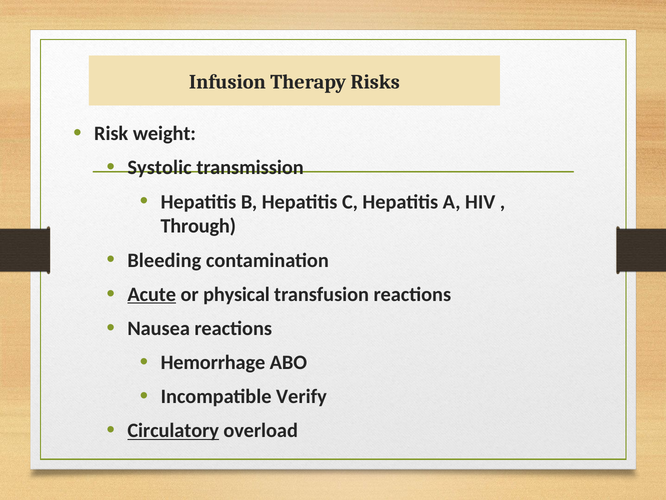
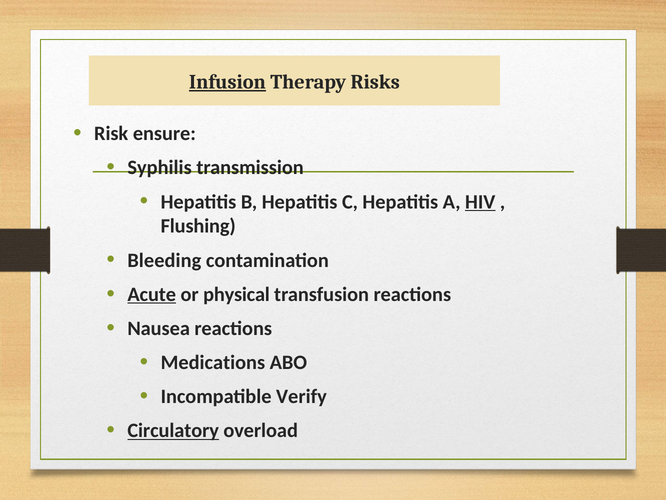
Infusion underline: none -> present
weight: weight -> ensure
Systolic: Systolic -> Syphilis
HIV underline: none -> present
Through: Through -> Flushing
Hemorrhage: Hemorrhage -> Medications
